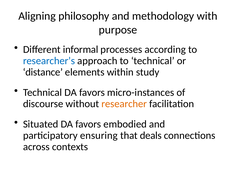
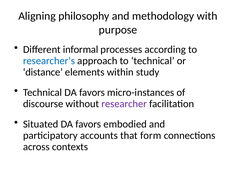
researcher colour: orange -> purple
ensuring: ensuring -> accounts
deals: deals -> form
